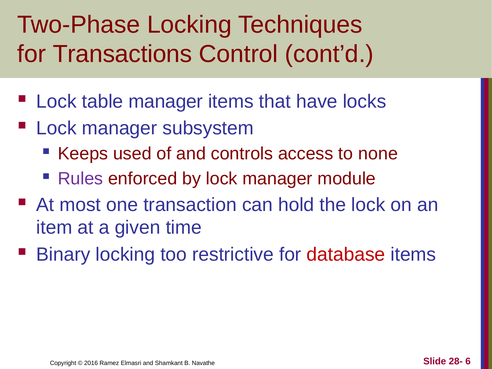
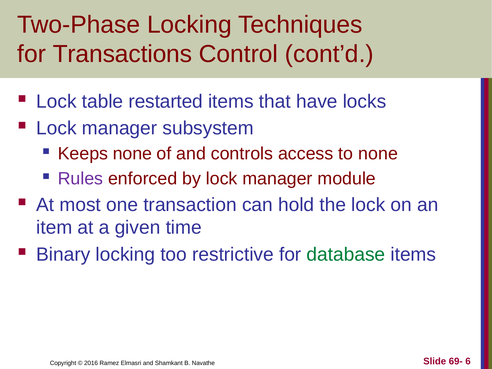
table manager: manager -> restarted
Keeps used: used -> none
database colour: red -> green
28-: 28- -> 69-
